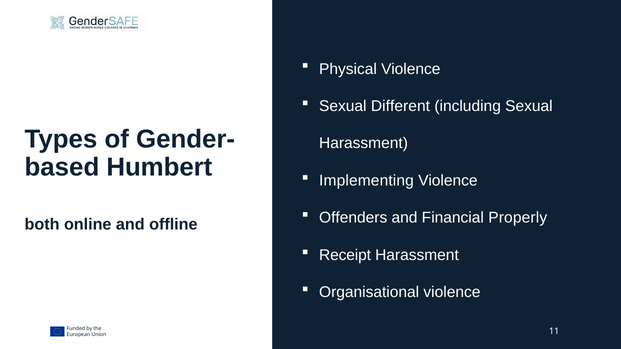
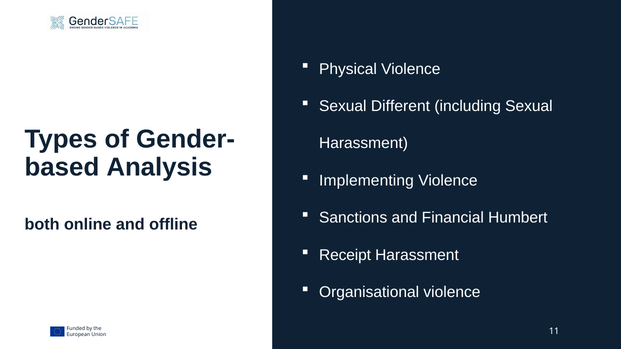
Humbert: Humbert -> Analysis
Offenders: Offenders -> Sanctions
Properly: Properly -> Humbert
